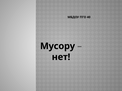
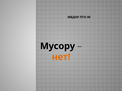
нет colour: black -> orange
